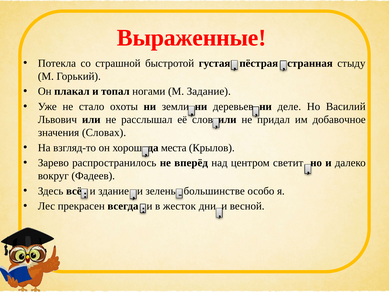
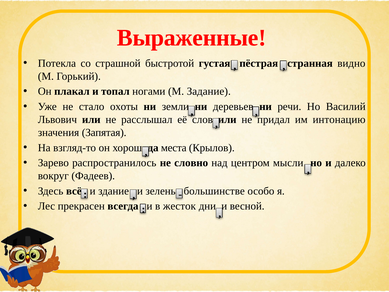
стыду: стыду -> видно
деле: деле -> речи
добавочное: добавочное -> интонацию
Словах: Словах -> Запятая
вперёд: вперёд -> словно
светит: светит -> мысли
